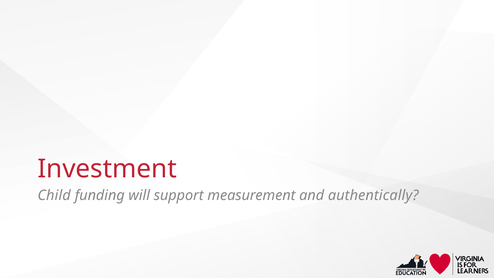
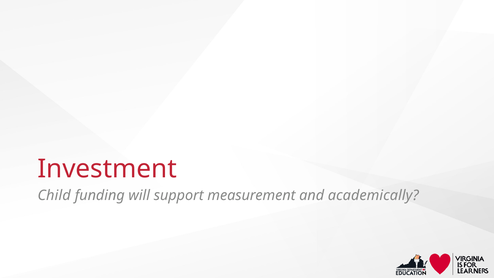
authentically: authentically -> academically
